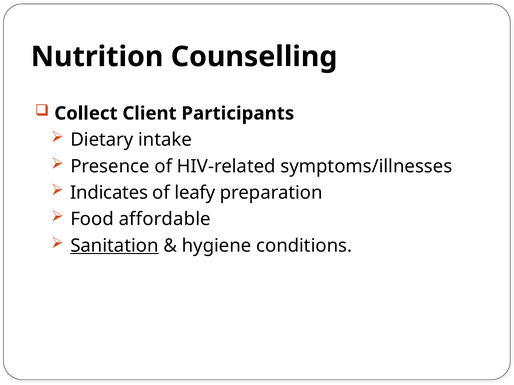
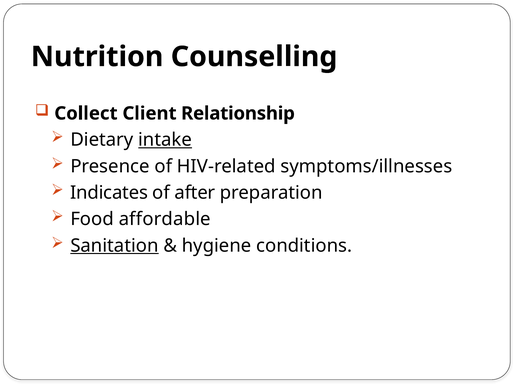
Participants: Participants -> Relationship
intake underline: none -> present
leafy: leafy -> after
